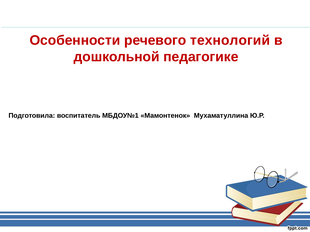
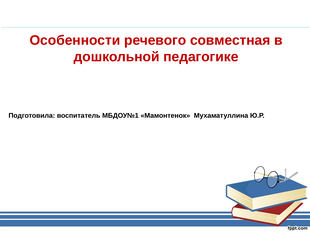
технологий: технологий -> совместная
